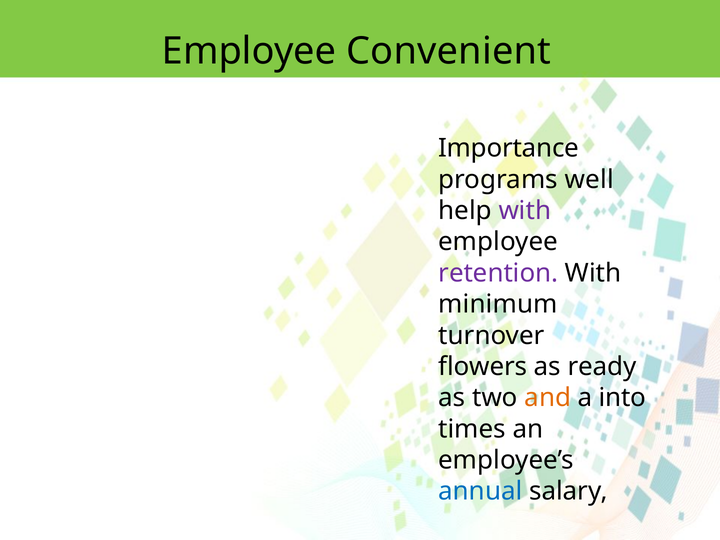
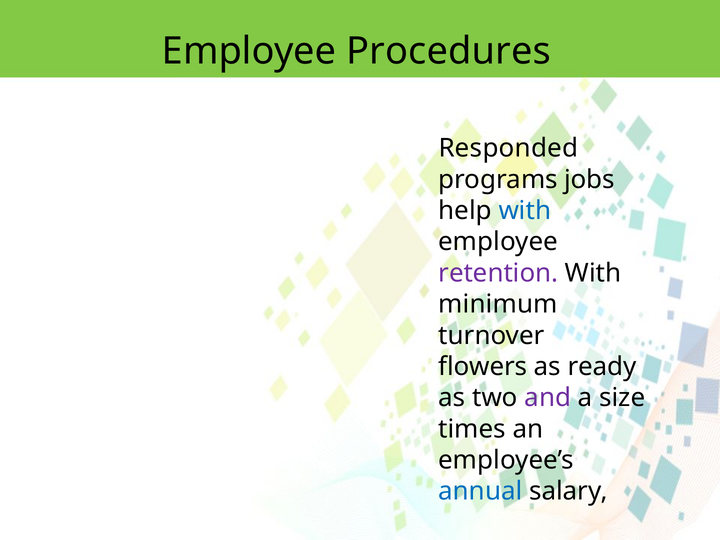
Convenient: Convenient -> Procedures
Importance: Importance -> Responded
well: well -> jobs
with at (525, 211) colour: purple -> blue
and colour: orange -> purple
into: into -> size
